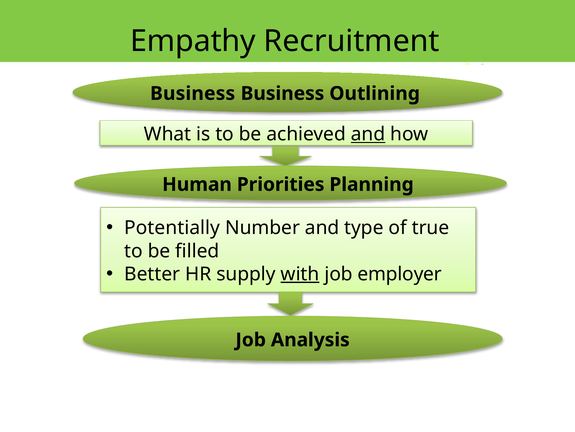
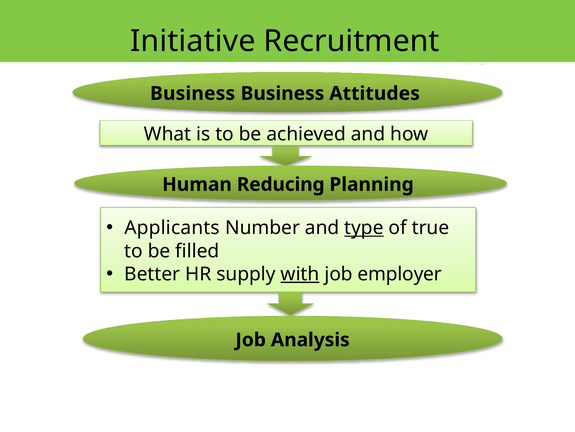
Empathy: Empathy -> Initiative
Outlining: Outlining -> Attitudes
and at (368, 134) underline: present -> none
Priorities: Priorities -> Reducing
Potentially: Potentially -> Applicants
type underline: none -> present
